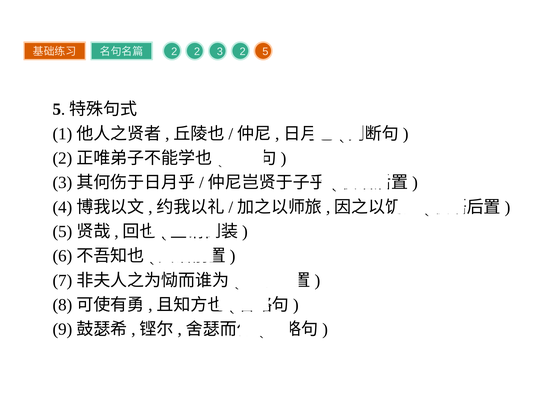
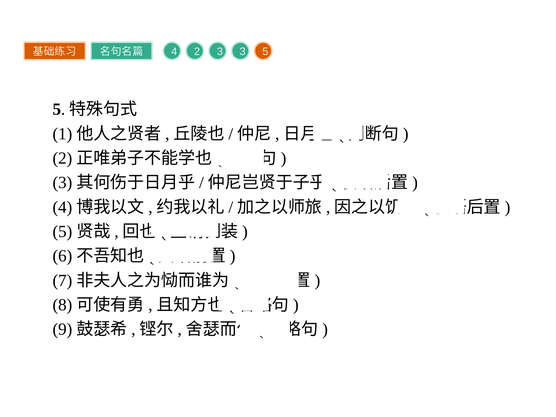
2 at (174, 52): 2 -> 4
3 2: 2 -> 3
